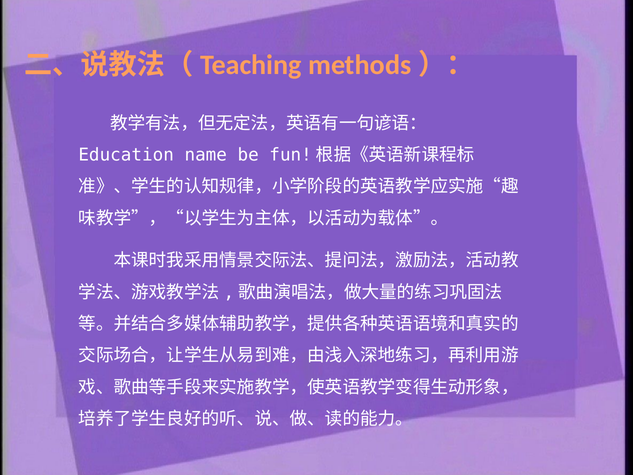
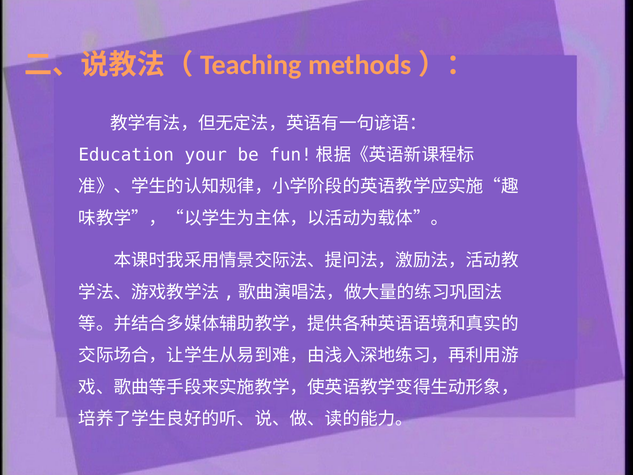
name: name -> your
